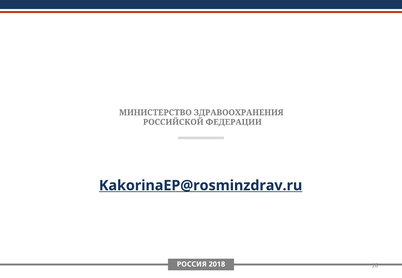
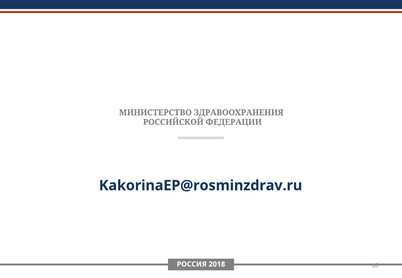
KakorinaEP@rosminzdrav.ru underline: present -> none
